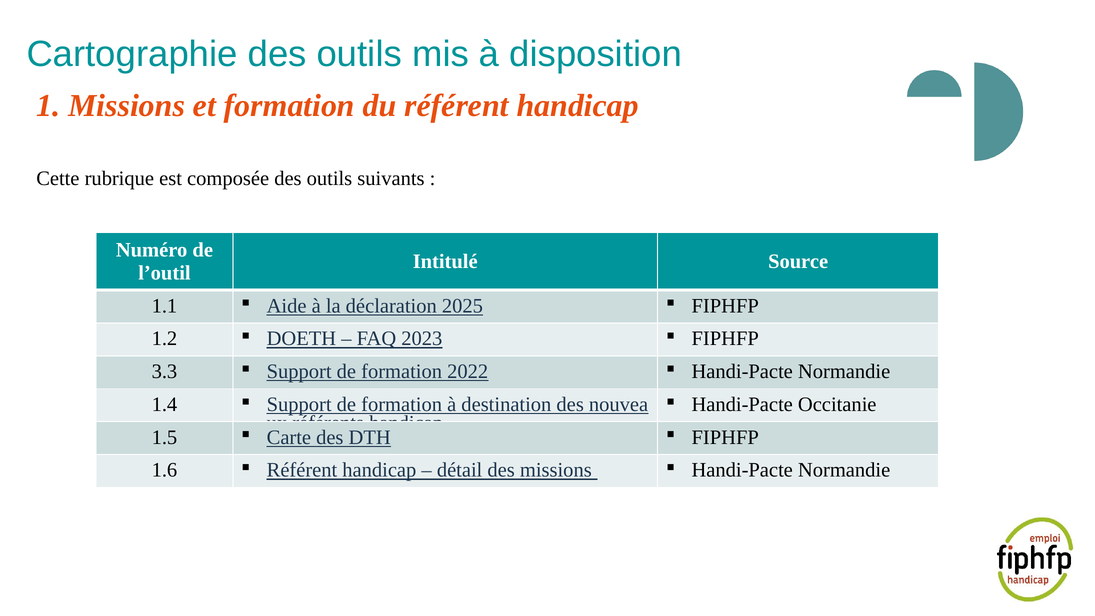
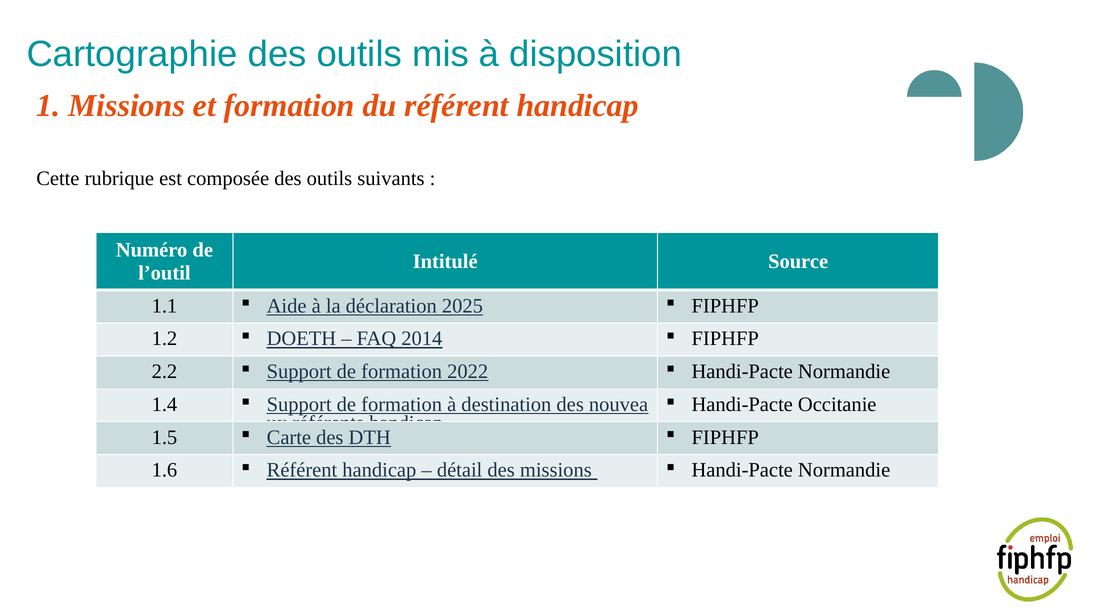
2023: 2023 -> 2014
3.3: 3.3 -> 2.2
